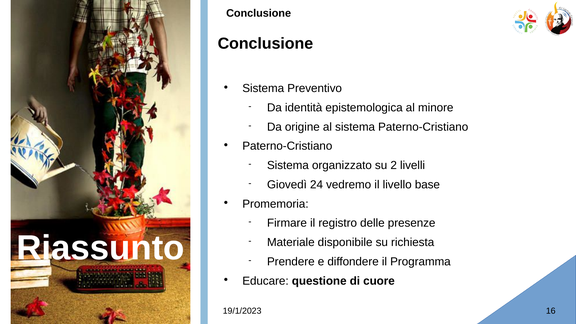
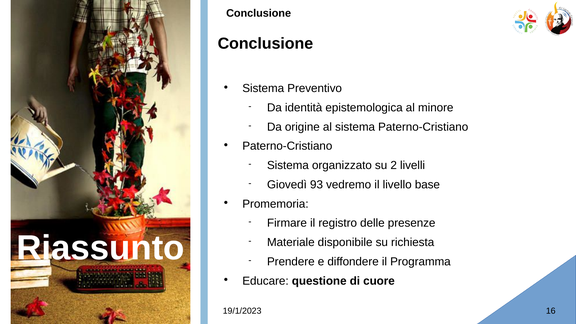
24: 24 -> 93
